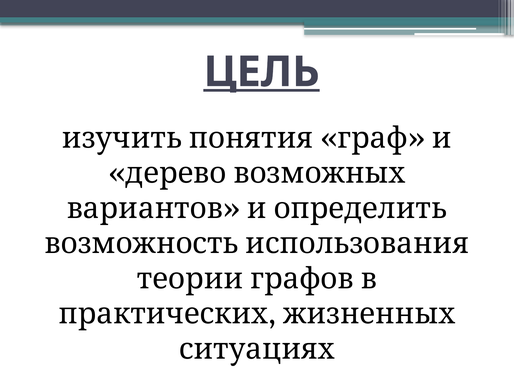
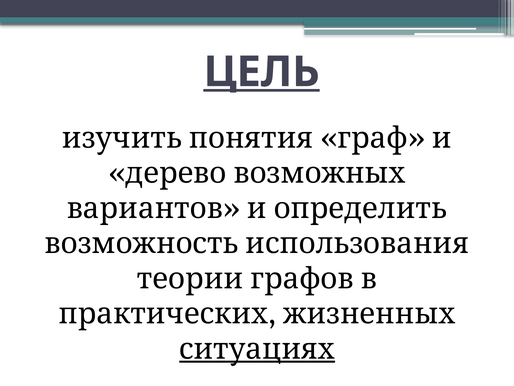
ситуациях underline: none -> present
